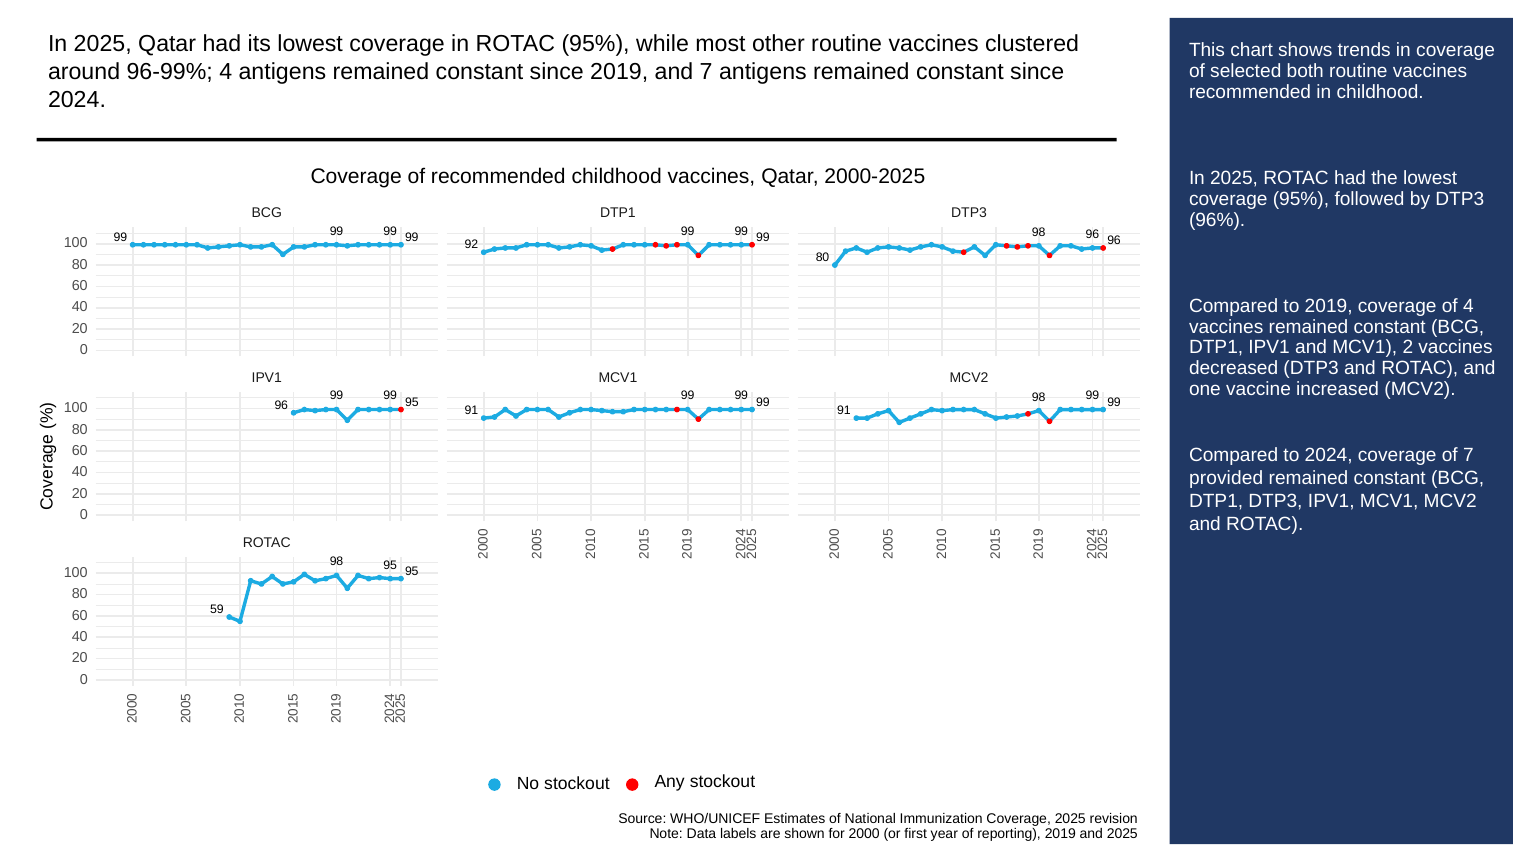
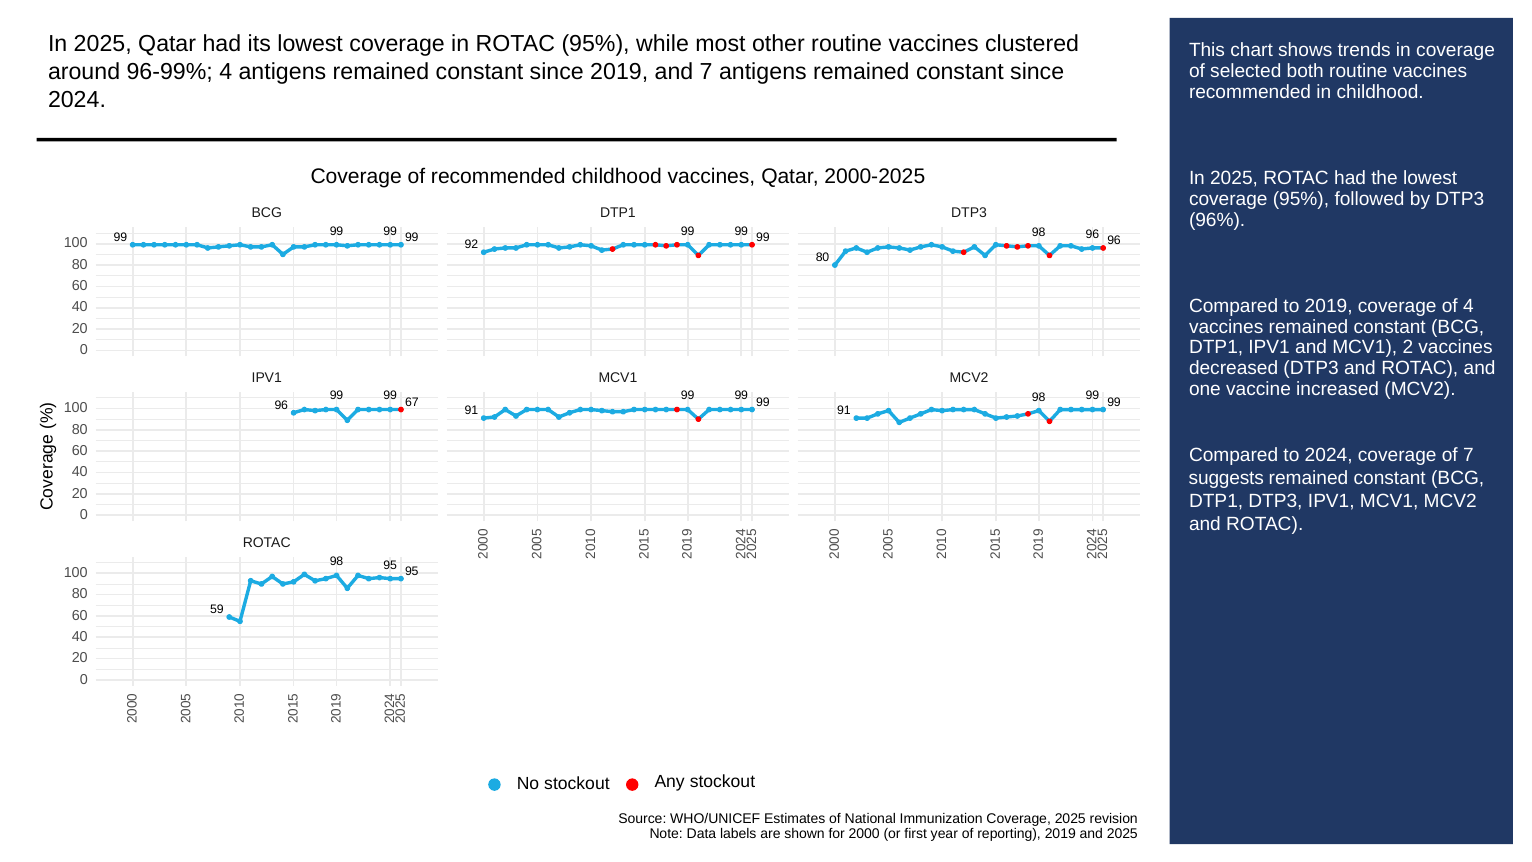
96 95: 95 -> 67
provided: provided -> suggests
